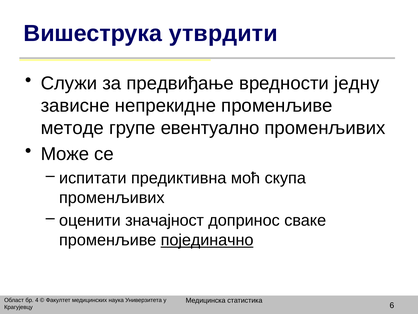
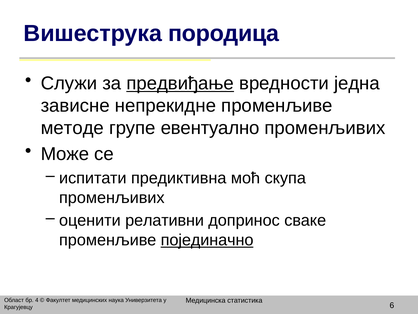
утврдити: утврдити -> породица
предвиђање underline: none -> present
једну: једну -> једна
значајност: значајност -> релативни
